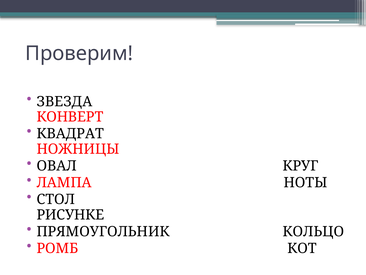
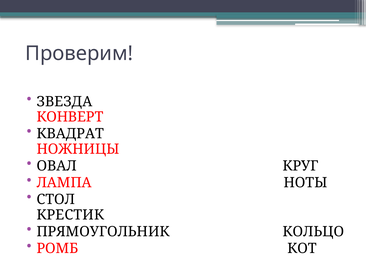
РИСУНКЕ: РИСУНКЕ -> КРЕСТИК
